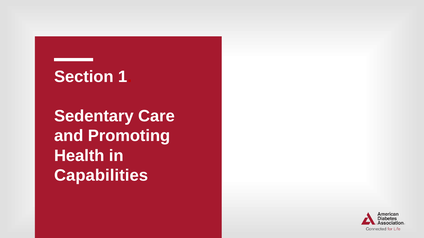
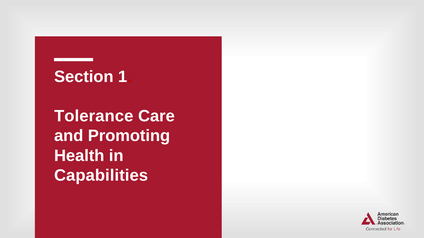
Sedentary: Sedentary -> Tolerance
